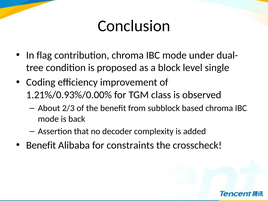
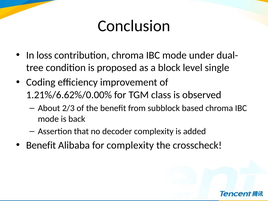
flag: flag -> loss
1.21%/0.93%/0.00%: 1.21%/0.93%/0.00% -> 1.21%/6.62%/0.00%
for constraints: constraints -> complexity
